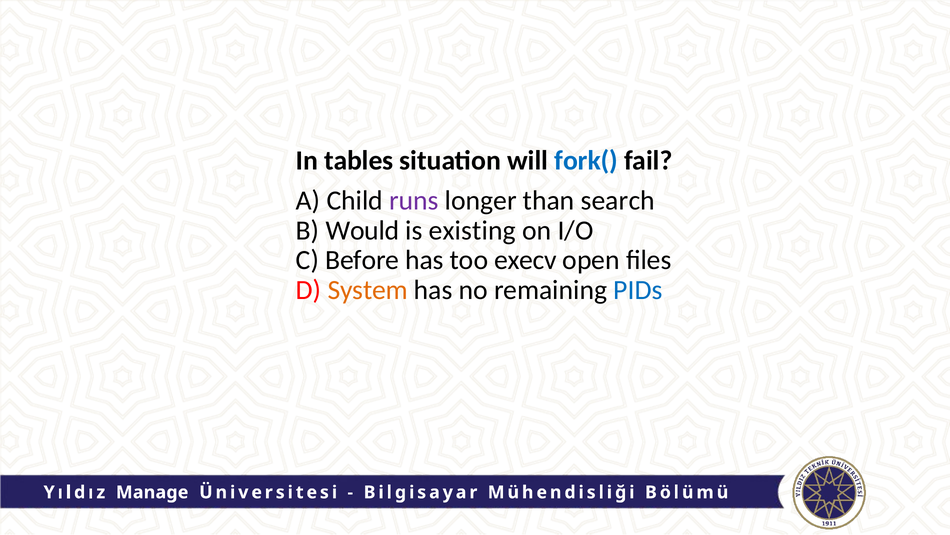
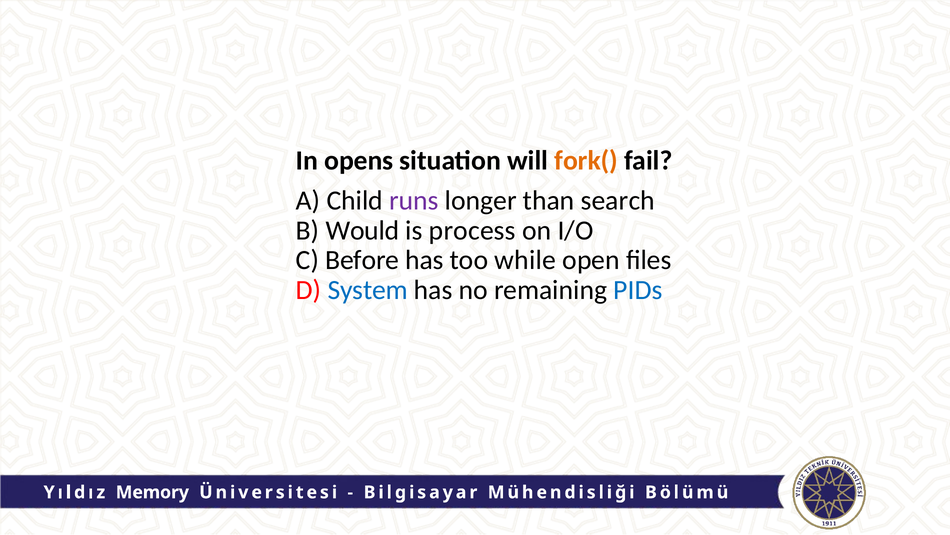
tables: tables -> opens
fork( colour: blue -> orange
existing: existing -> process
execv: execv -> while
System colour: orange -> blue
Manage: Manage -> Memory
